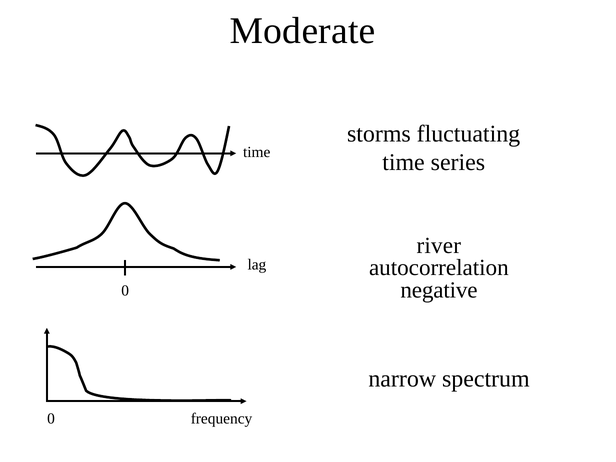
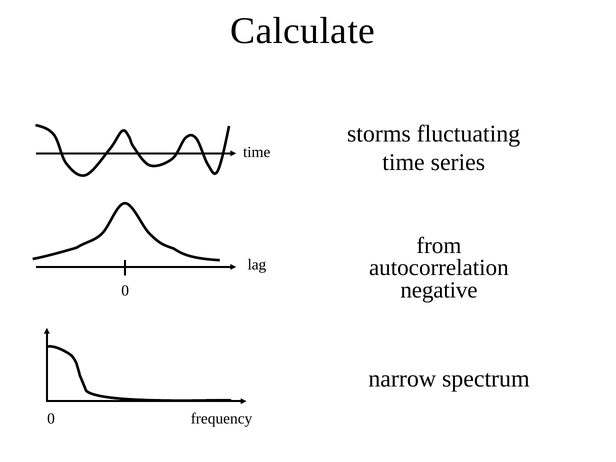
Moderate: Moderate -> Calculate
river: river -> from
